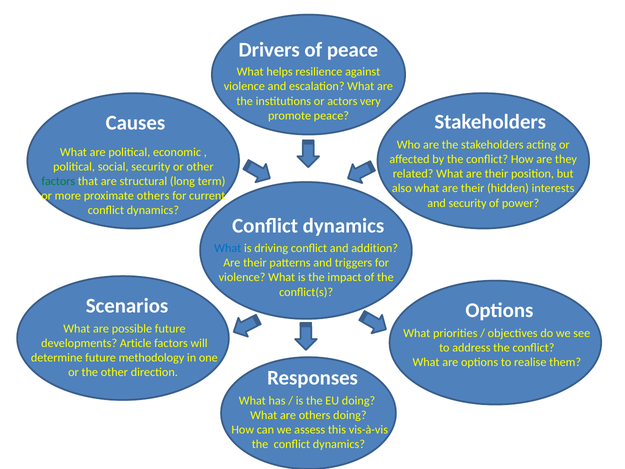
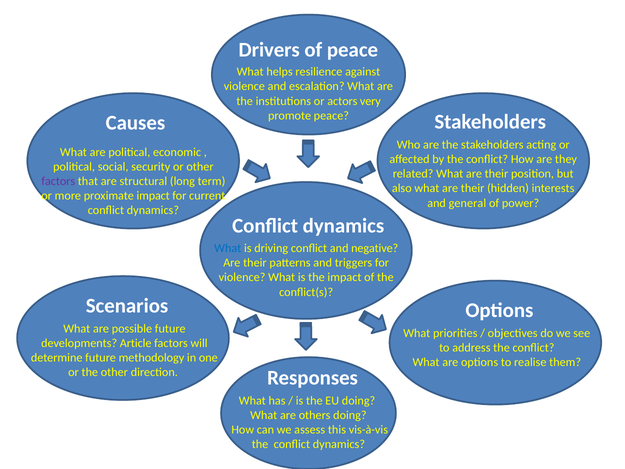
factors at (58, 181) colour: green -> purple
proximate others: others -> impact
and security: security -> general
addition: addition -> negative
